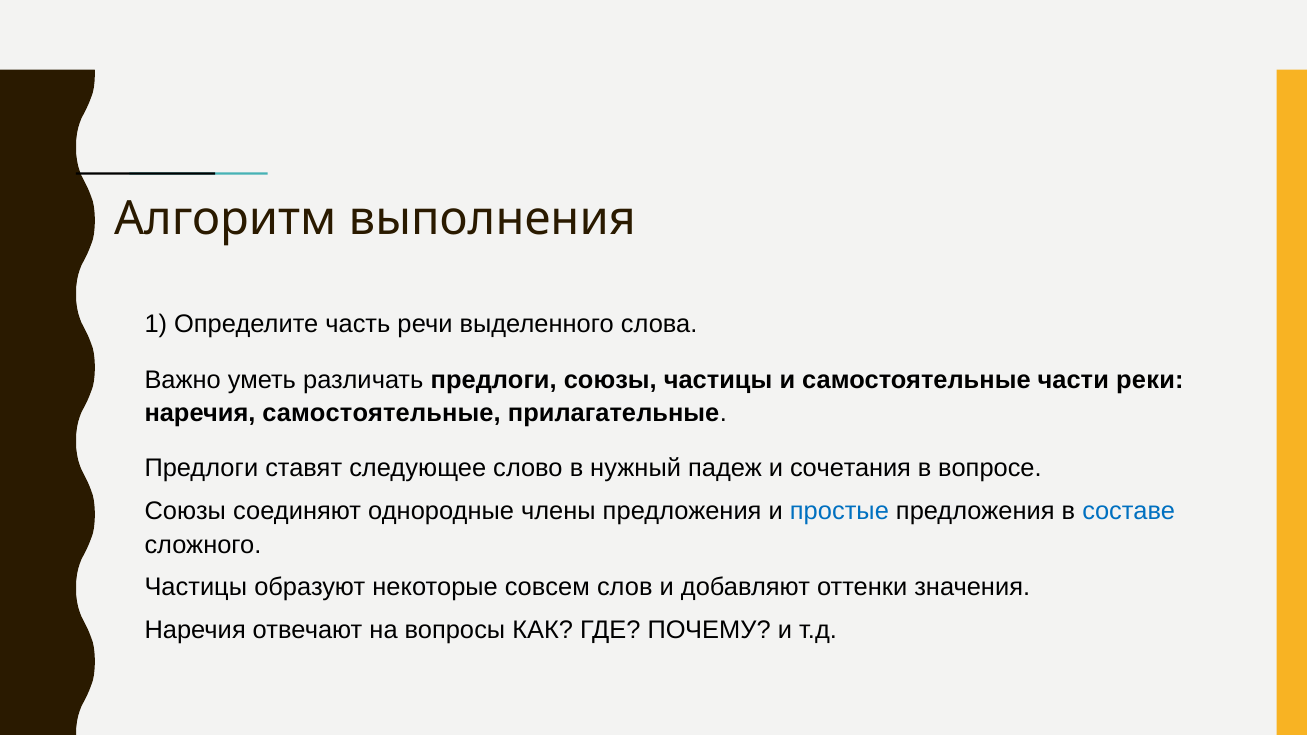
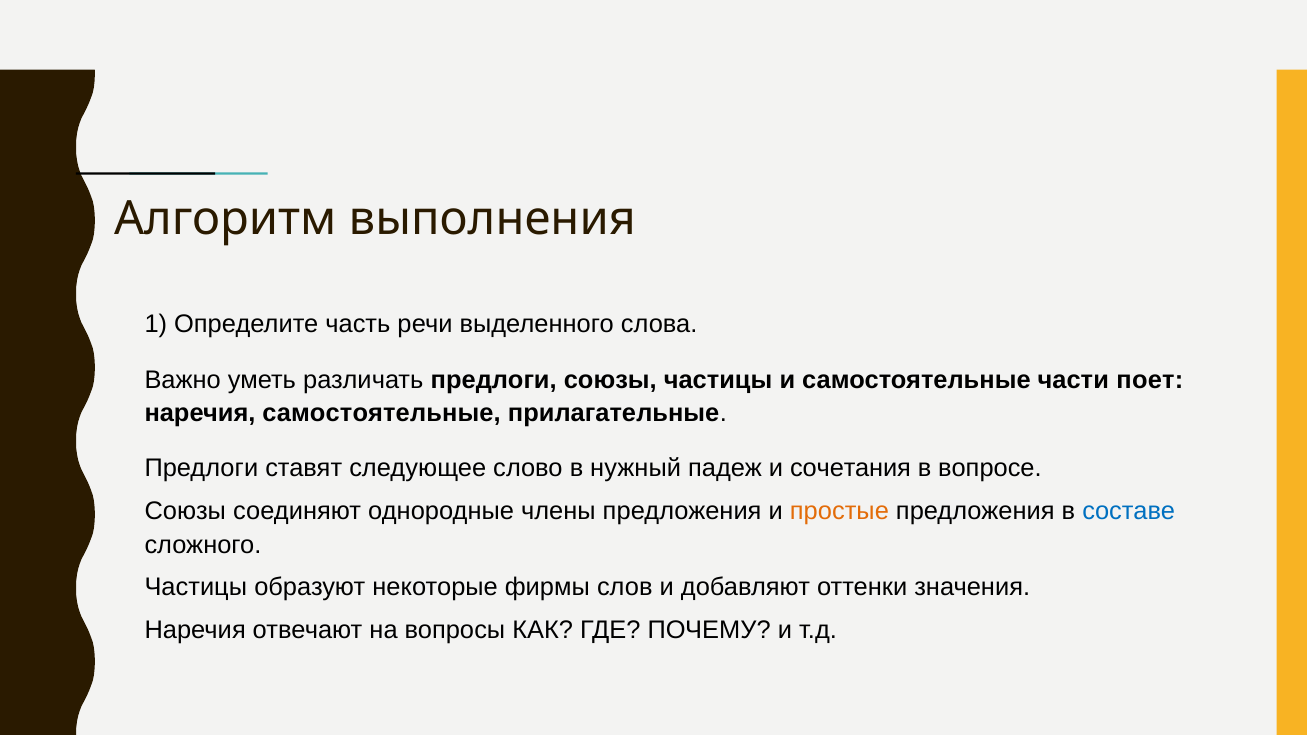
реки: реки -> поет
простые colour: blue -> orange
совсем: совсем -> фирмы
